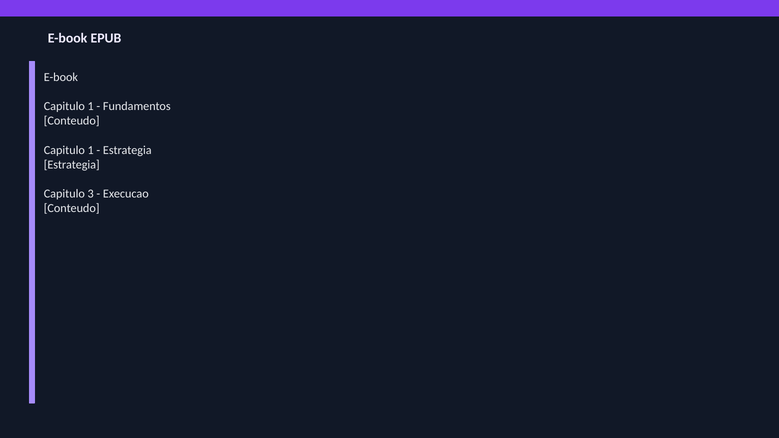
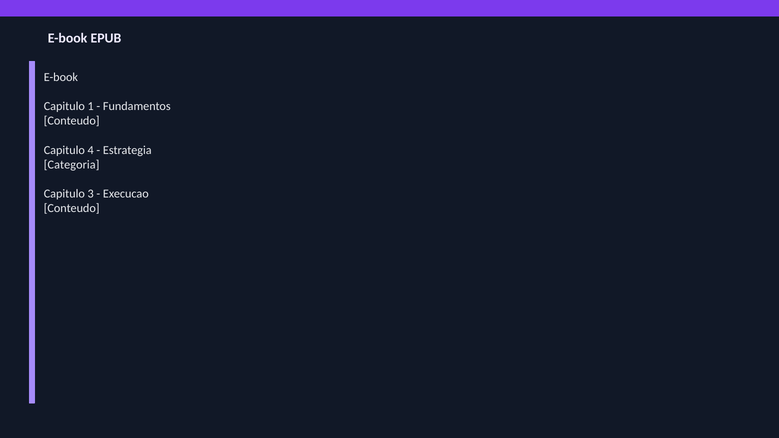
1 at (91, 150): 1 -> 4
Estrategia at (72, 165): Estrategia -> Categoria
